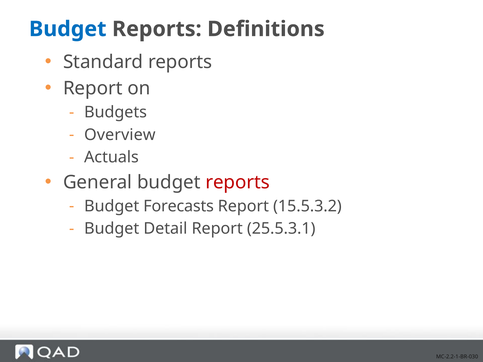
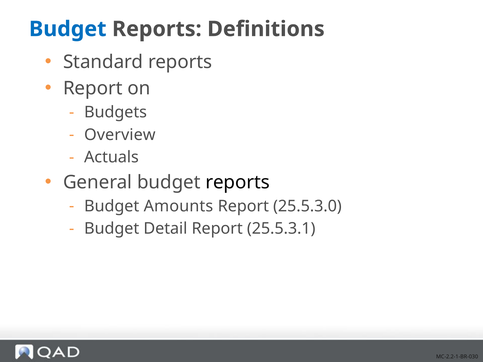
reports at (238, 182) colour: red -> black
Forecasts: Forecasts -> Amounts
15.5.3.2: 15.5.3.2 -> 25.5.3.0
